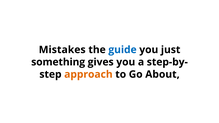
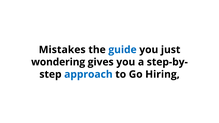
something: something -> wondering
approach colour: orange -> blue
About: About -> Hiring
